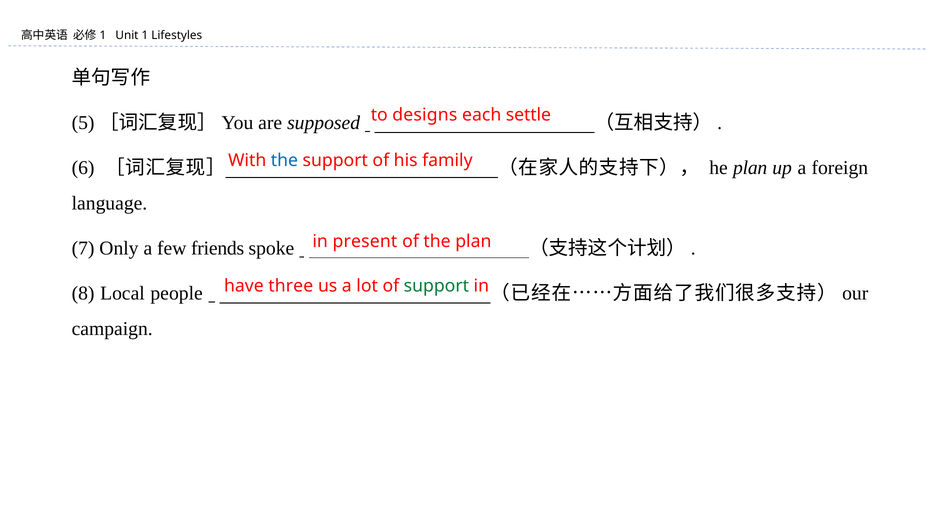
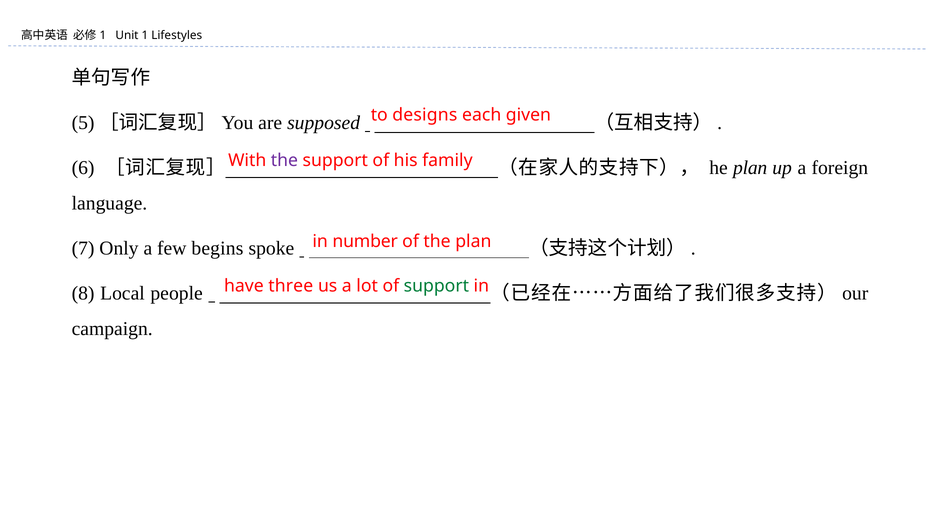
settle: settle -> given
the at (284, 160) colour: blue -> purple
present: present -> number
friends: friends -> begins
